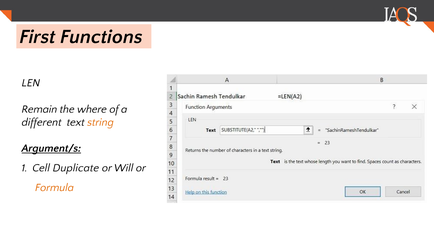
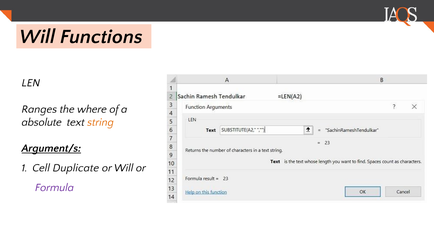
First at (38, 37): First -> Will
Remain: Remain -> Ranges
different: different -> absolute
Formula colour: orange -> purple
